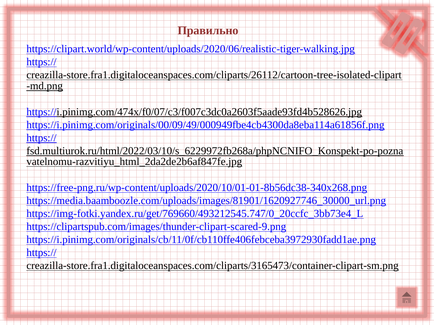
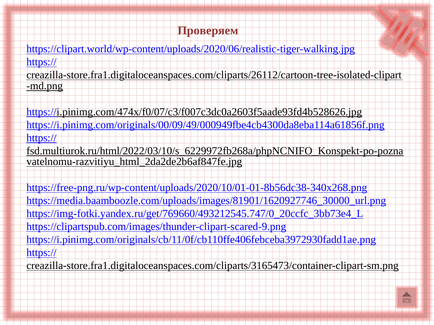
Правильно: Правильно -> Проверяем
